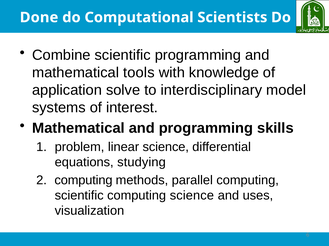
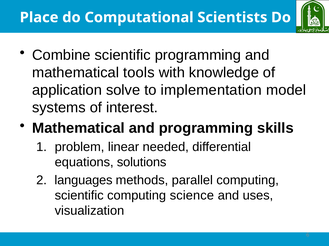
Done: Done -> Place
interdisciplinary: interdisciplinary -> implementation
linear science: science -> needed
studying: studying -> solutions
computing at (83, 181): computing -> languages
